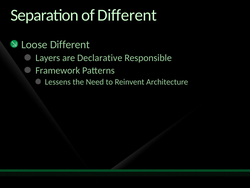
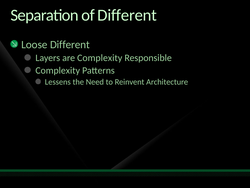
are Declarative: Declarative -> Complexity
Framework at (58, 70): Framework -> Complexity
